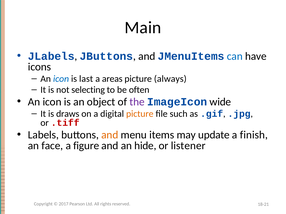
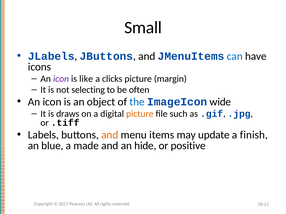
Main: Main -> Small
icon at (61, 79) colour: blue -> purple
last: last -> like
areas: areas -> clicks
always: always -> margin
the colour: purple -> blue
.tiff colour: red -> black
face: face -> blue
figure: figure -> made
listener: listener -> positive
